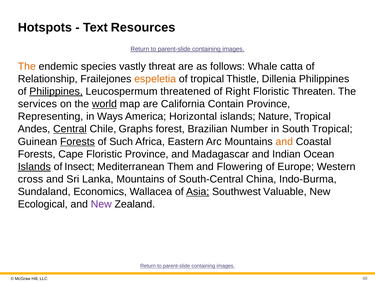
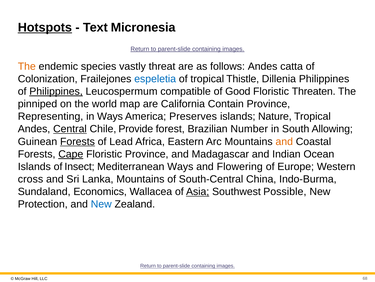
Hotspots underline: none -> present
Resources: Resources -> Micronesia
follows Whale: Whale -> Andes
Relationship: Relationship -> Colonization
espeletia colour: orange -> blue
threatened: threatened -> compatible
Right: Right -> Good
services: services -> pinniped
world underline: present -> none
Horizontal: Horizontal -> Preserves
Graphs: Graphs -> Provide
South Tropical: Tropical -> Allowing
Such: Such -> Lead
Cape underline: none -> present
Islands at (34, 166) underline: present -> none
Mediterranean Them: Them -> Ways
Valuable: Valuable -> Possible
Ecological: Ecological -> Protection
New at (101, 204) colour: purple -> blue
